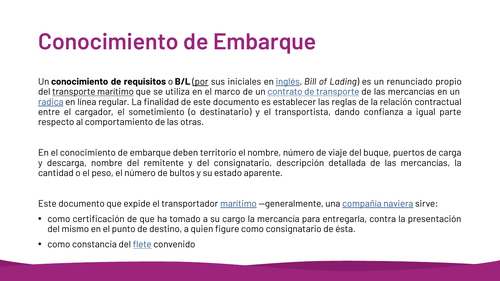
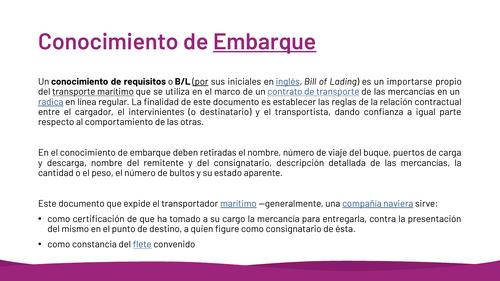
Embarque at (265, 42) underline: none -> present
renunciado: renunciado -> importarse
sometimiento: sometimiento -> intervinientes
territorio: territorio -> retiradas
